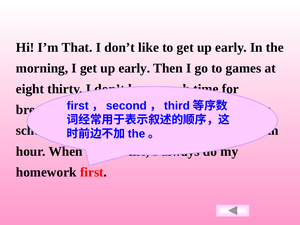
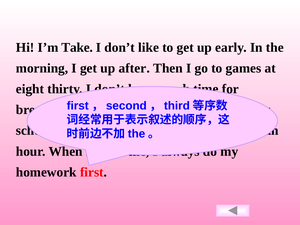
That: That -> Take
I get up early: early -> after
